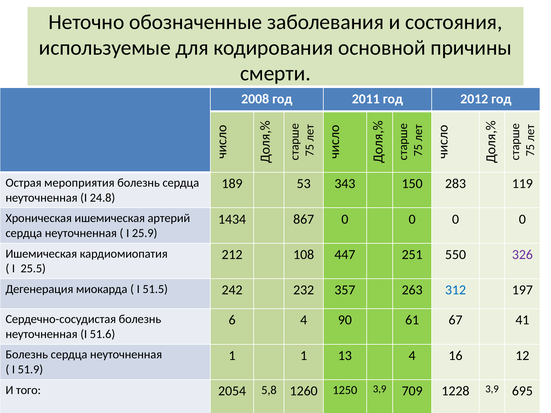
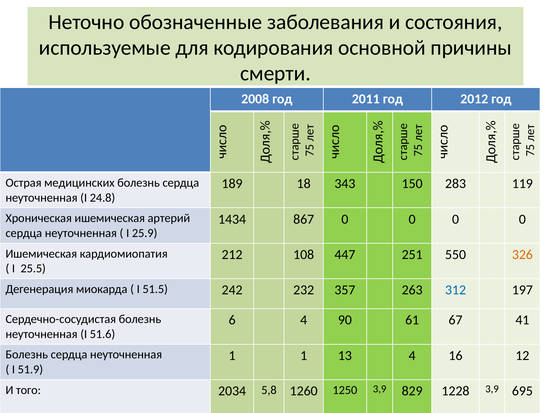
мероприятия: мероприятия -> медицинских
53: 53 -> 18
326 colour: purple -> orange
2054: 2054 -> 2034
709: 709 -> 829
